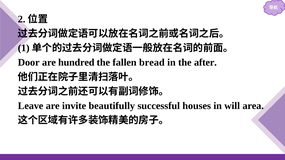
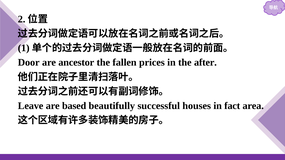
hundred: hundred -> ancestor
bread: bread -> prices
invite: invite -> based
will: will -> fact
